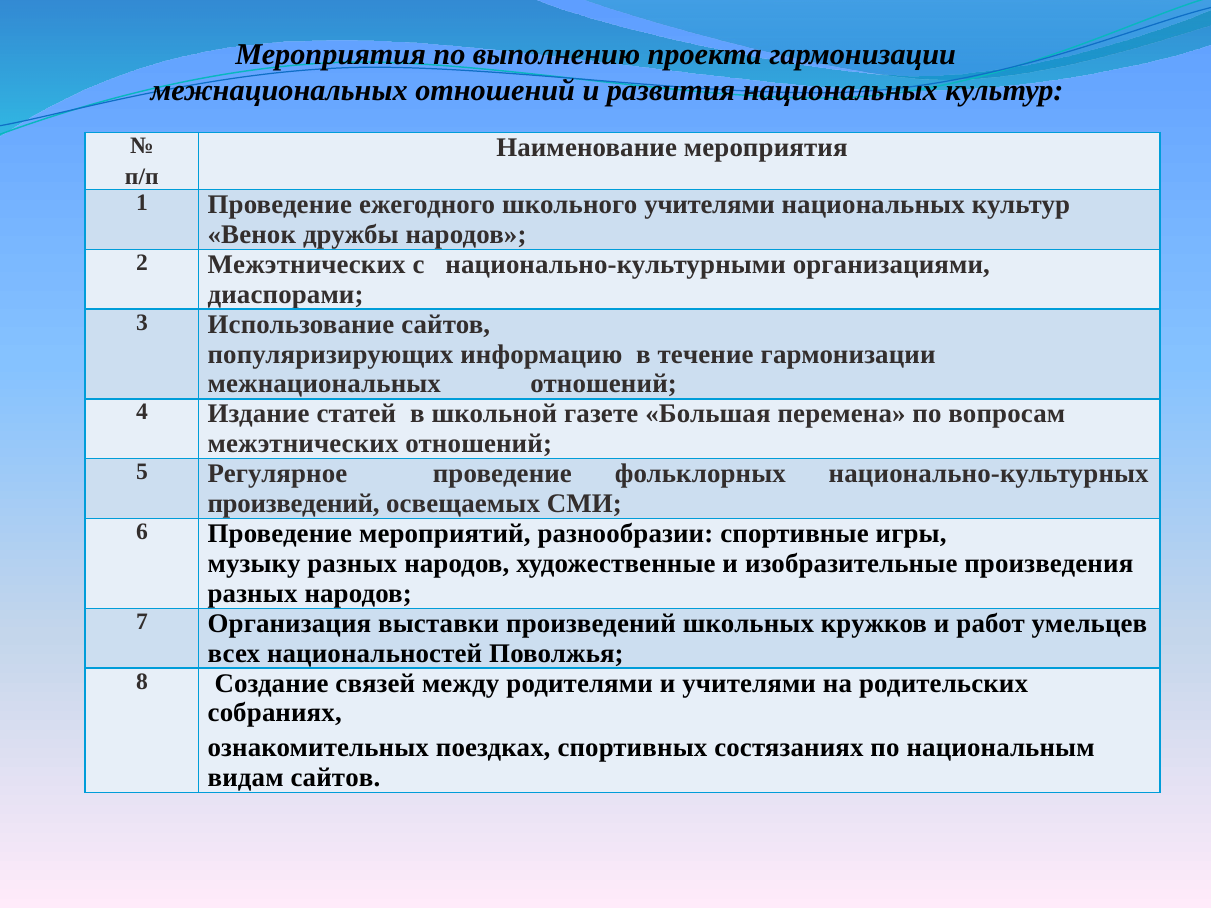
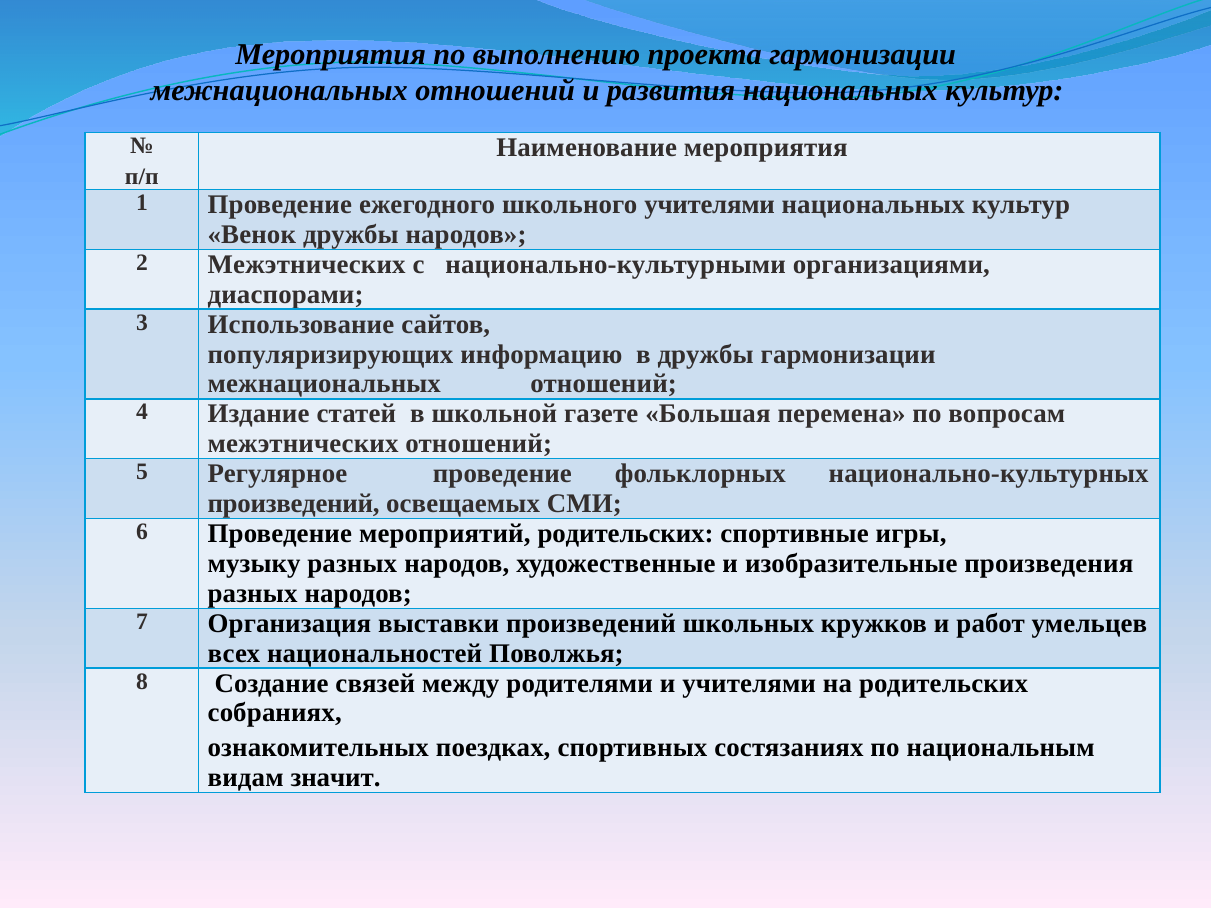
в течение: течение -> дружбы
мероприятий разнообразии: разнообразии -> родительских
видам сайтов: сайтов -> значит
